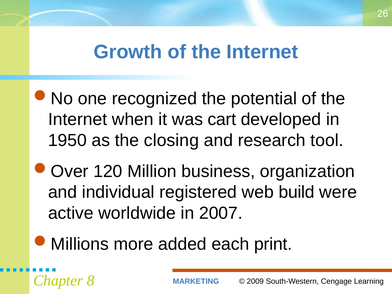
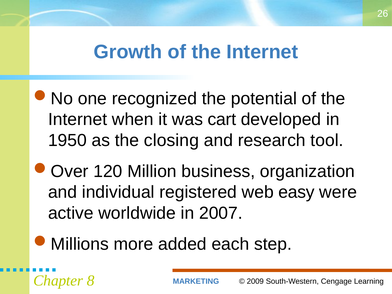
build: build -> easy
print: print -> step
